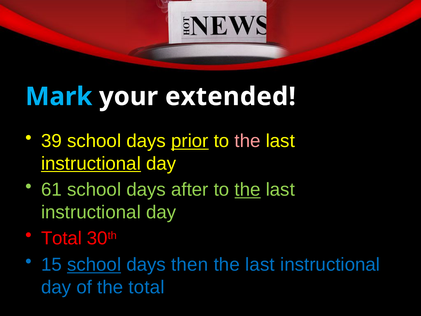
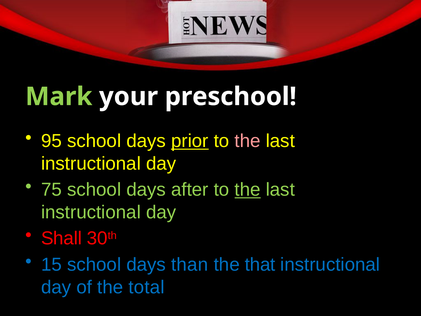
Mark colour: light blue -> light green
extended: extended -> preschool
39: 39 -> 95
instructional at (91, 163) underline: present -> none
61: 61 -> 75
Total at (61, 238): Total -> Shall
school at (94, 264) underline: present -> none
then: then -> than
last at (260, 264): last -> that
